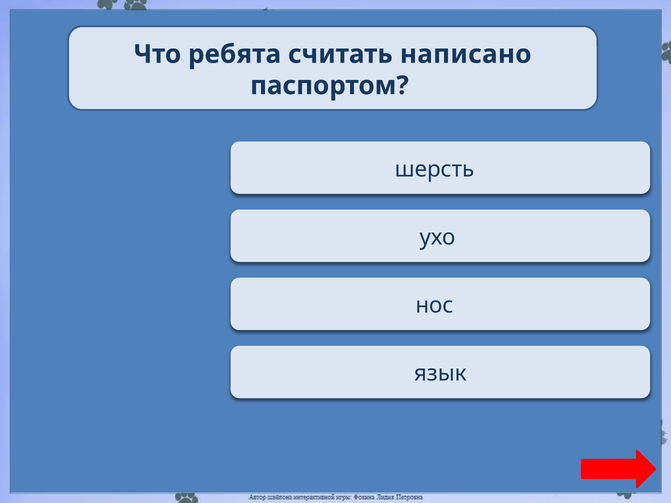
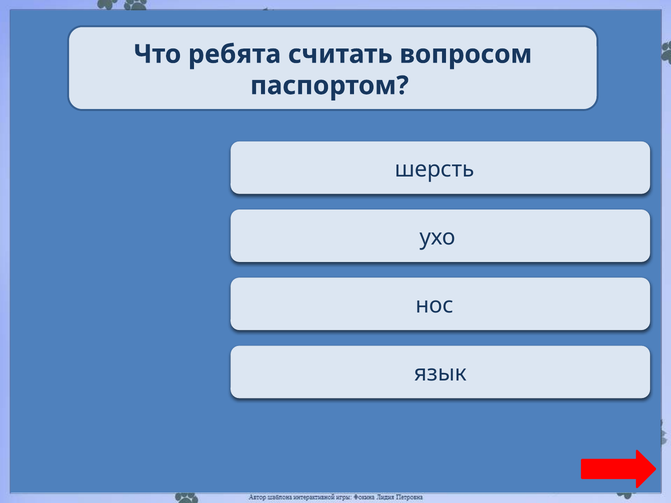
написано: написано -> вопросом
